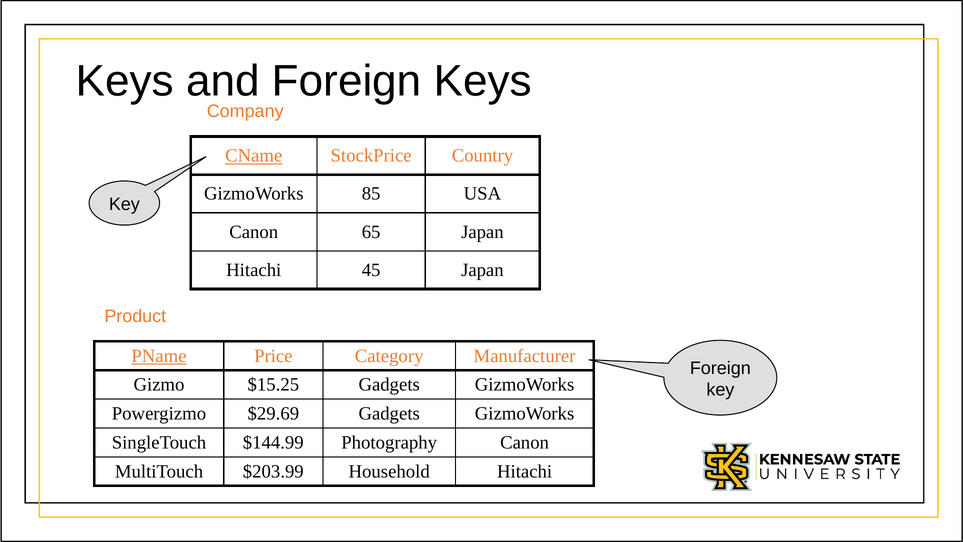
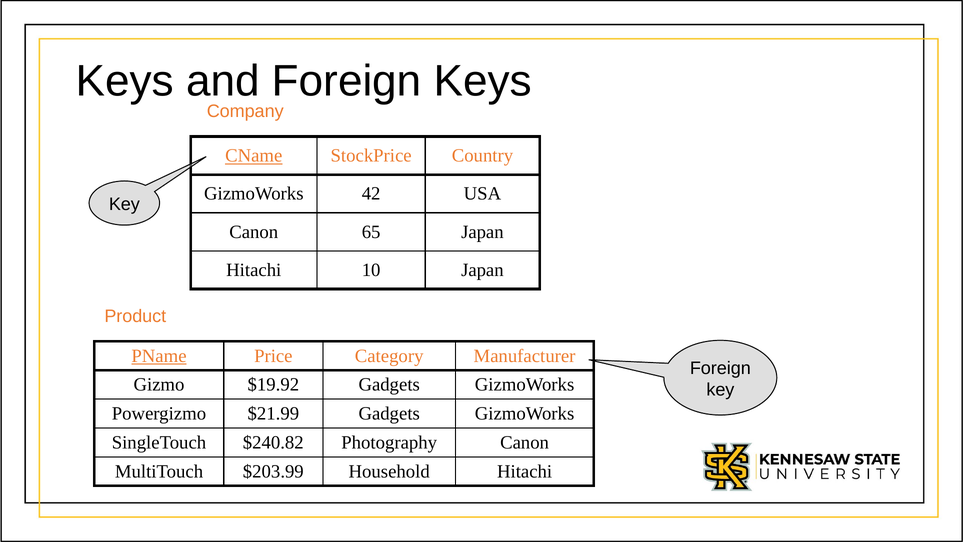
85: 85 -> 42
45: 45 -> 10
$15.25: $15.25 -> $19.92
$29.69: $29.69 -> $21.99
$144.99: $144.99 -> $240.82
